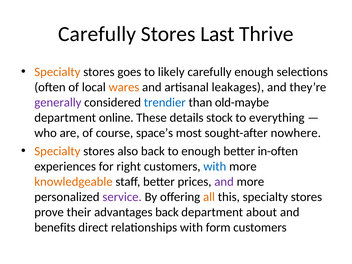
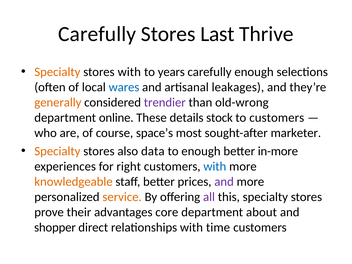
stores goes: goes -> with
likely: likely -> years
wares colour: orange -> blue
generally colour: purple -> orange
trendier colour: blue -> purple
old-maybe: old-maybe -> old-wrong
to everything: everything -> customers
nowhere: nowhere -> marketer
also back: back -> data
in-often: in-often -> in-more
service colour: purple -> orange
all colour: orange -> purple
advantages back: back -> core
benefits: benefits -> shopper
form: form -> time
